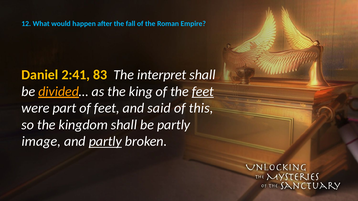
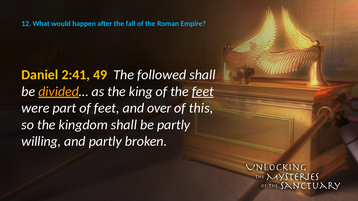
83: 83 -> 49
interpret: interpret -> followed
said: said -> over
image: image -> willing
partly at (105, 142) underline: present -> none
